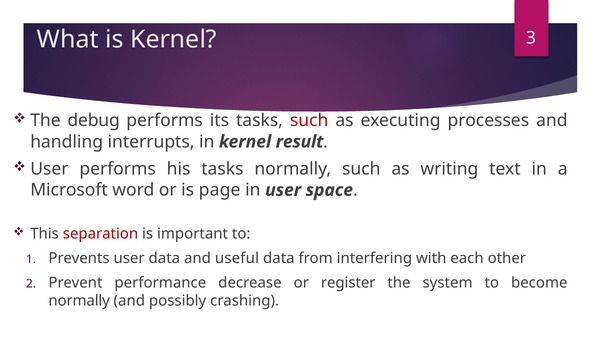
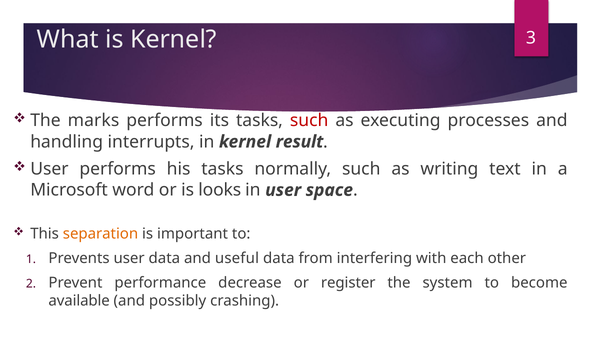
debug: debug -> marks
page: page -> looks
separation colour: red -> orange
normally at (79, 301): normally -> available
